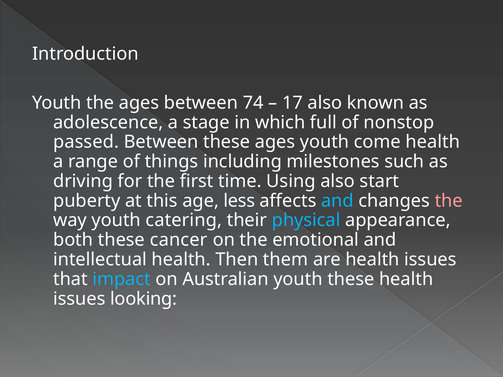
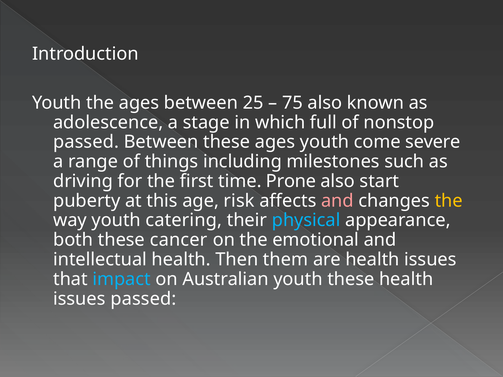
74: 74 -> 25
17: 17 -> 75
come health: health -> severe
Using: Using -> Prone
less: less -> risk
and at (337, 201) colour: light blue -> pink
the at (449, 201) colour: pink -> yellow
issues looking: looking -> passed
